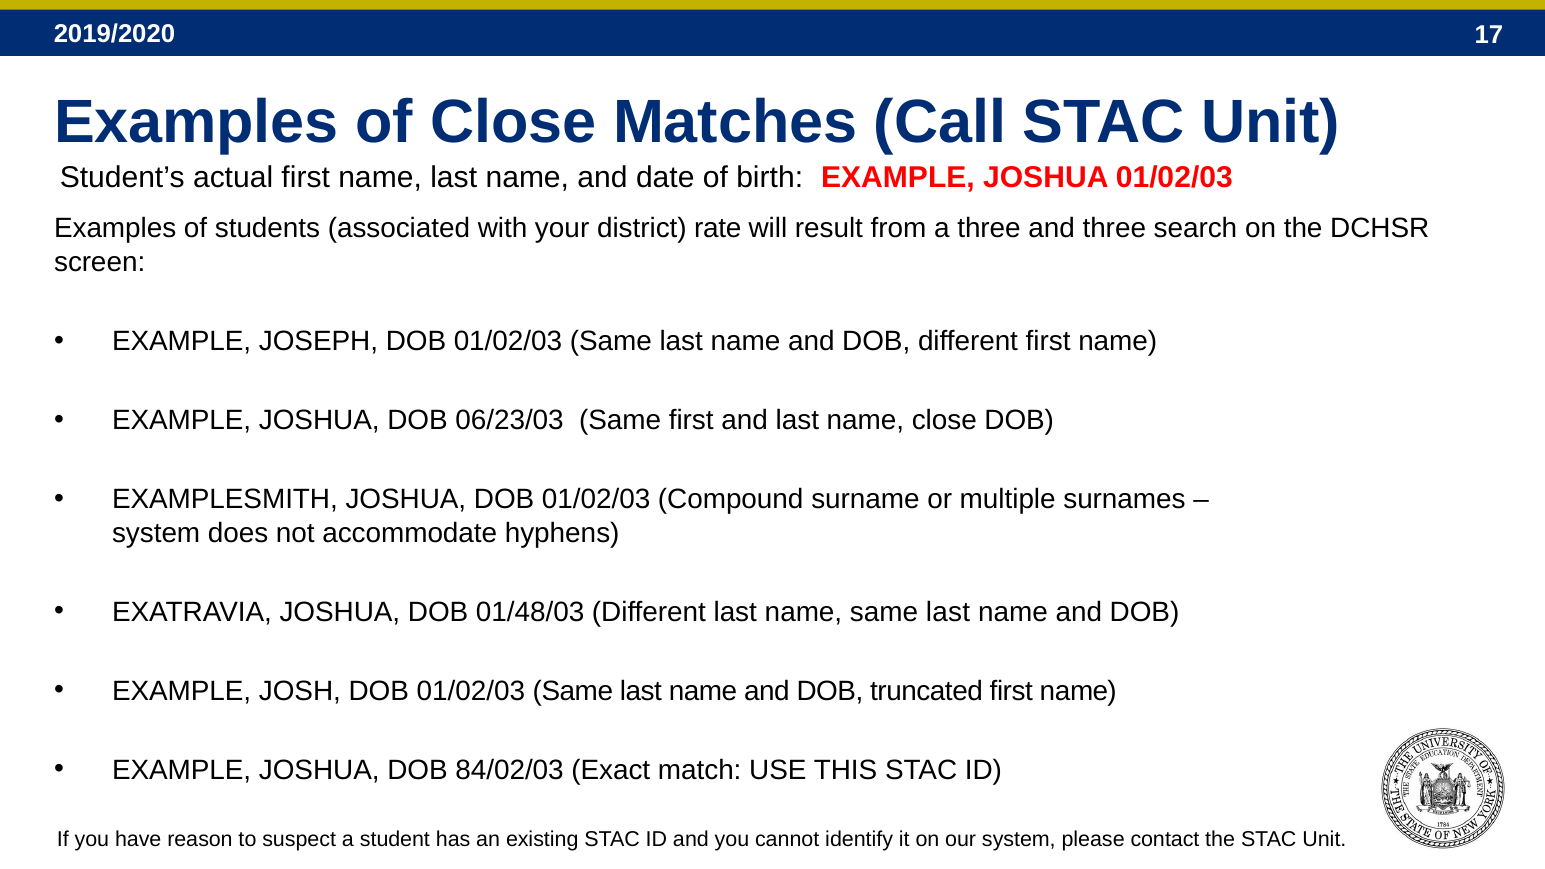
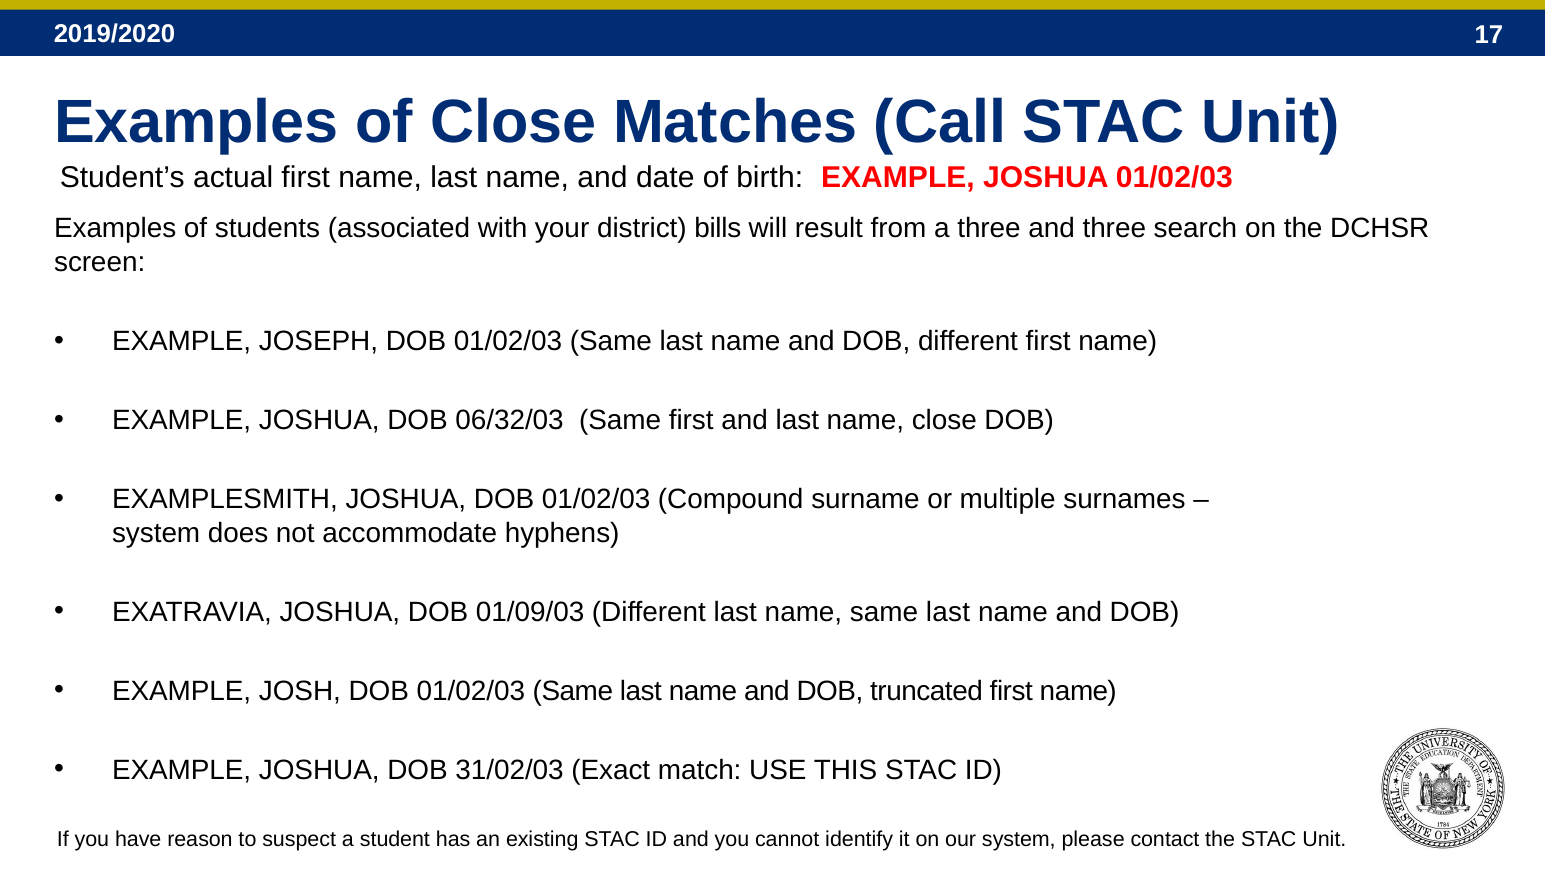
rate: rate -> bills
06/23/03: 06/23/03 -> 06/32/03
01/48/03: 01/48/03 -> 01/09/03
84/02/03: 84/02/03 -> 31/02/03
